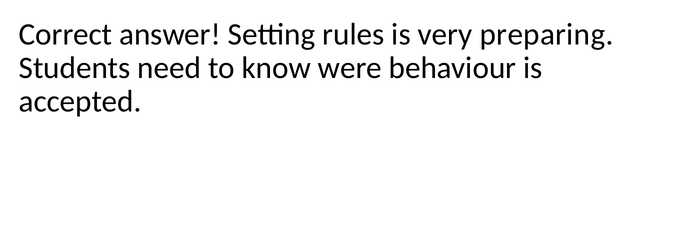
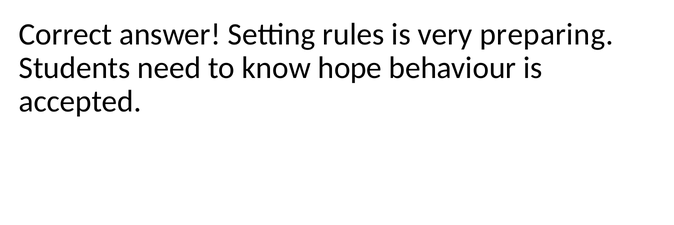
were: were -> hope
